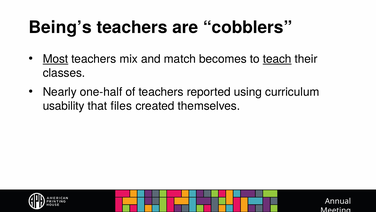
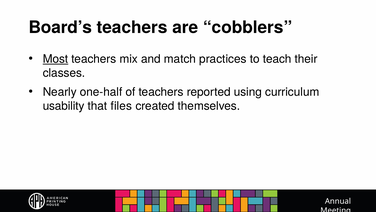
Being’s: Being’s -> Board’s
becomes: becomes -> practices
teach underline: present -> none
